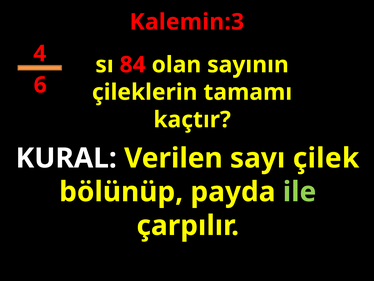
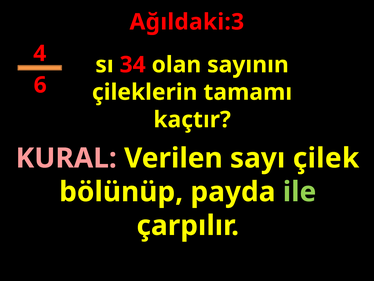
Kalemin:3: Kalemin:3 -> Ağıldaki:3
84: 84 -> 34
KURAL colour: white -> pink
